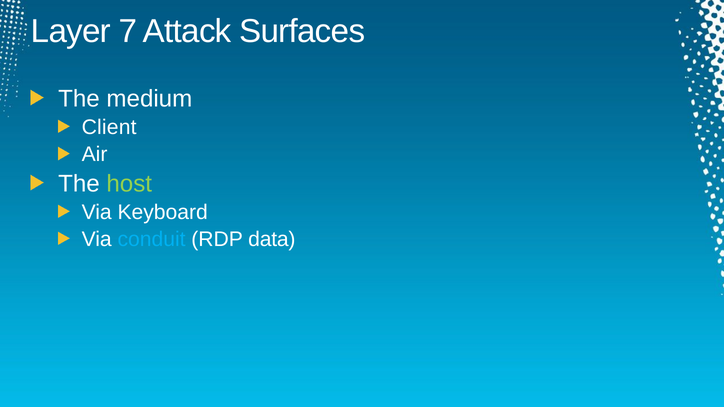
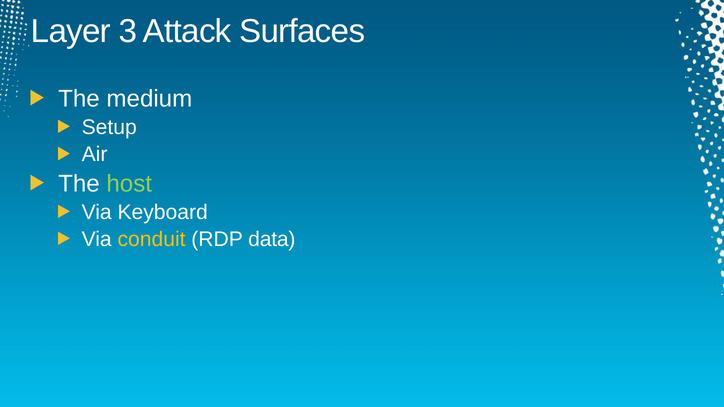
7: 7 -> 3
Client: Client -> Setup
conduit colour: light blue -> yellow
